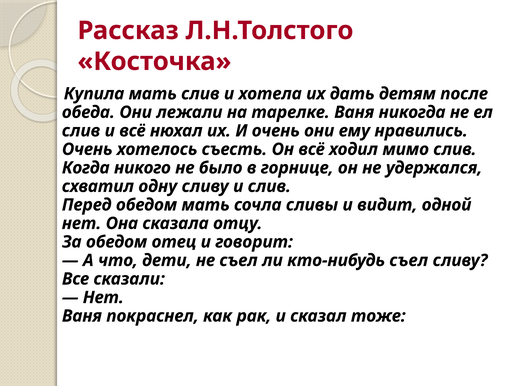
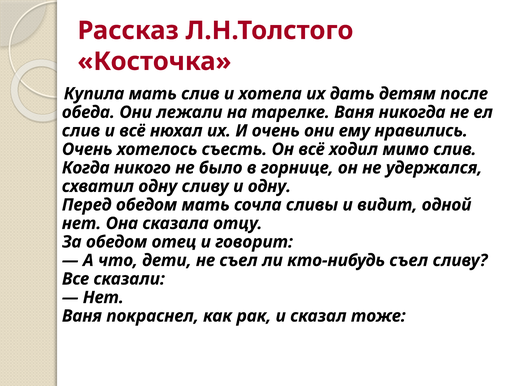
и слив: слив -> одну
